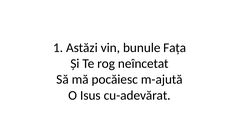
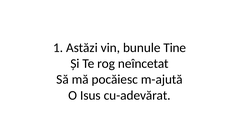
Fața: Fața -> Tine
